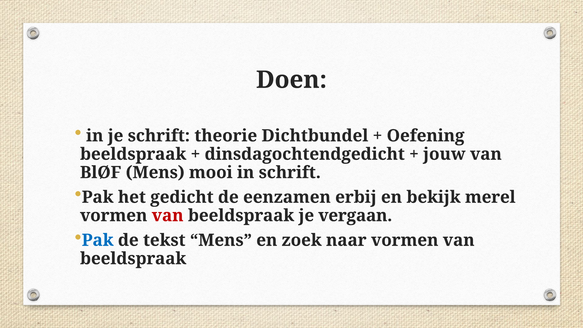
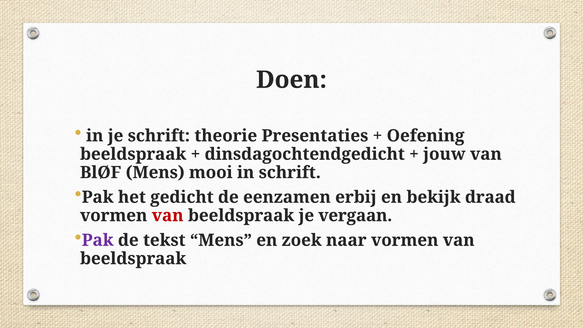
Dichtbundel: Dichtbundel -> Presentaties
merel: merel -> draad
Pak at (98, 240) colour: blue -> purple
